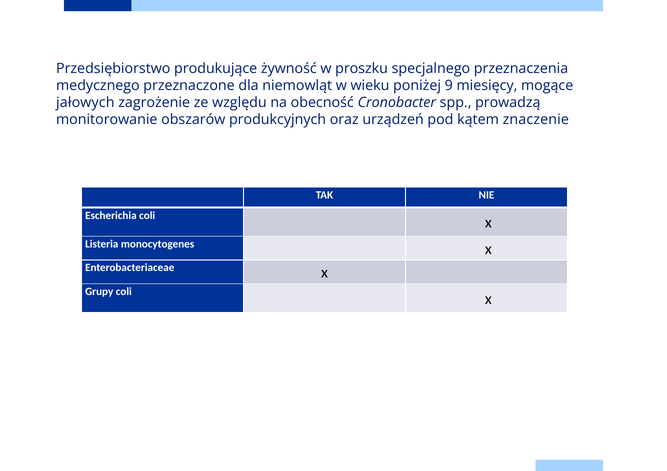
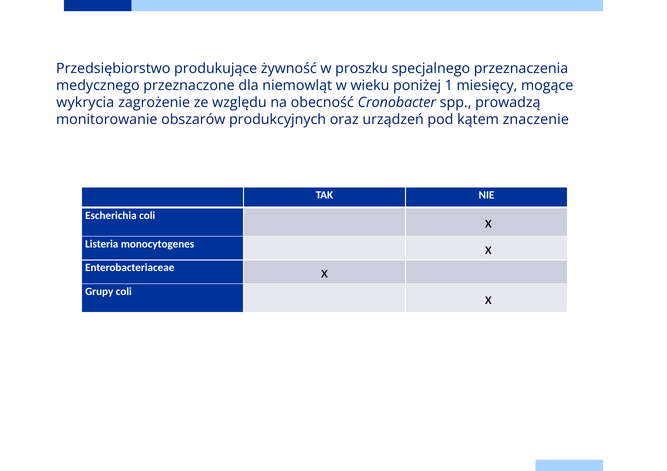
9: 9 -> 1
jałowych: jałowych -> wykrycia
